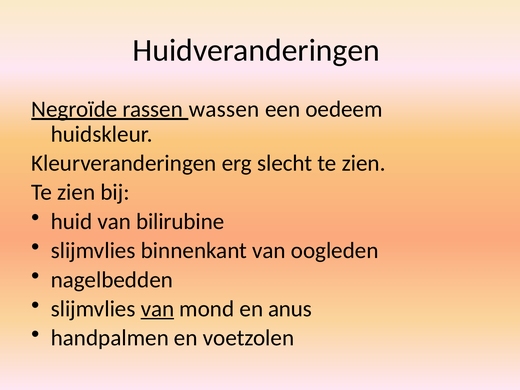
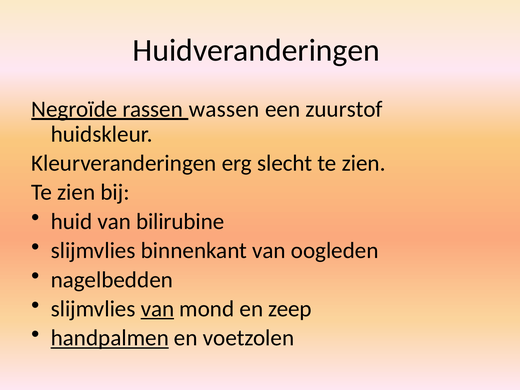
oedeem: oedeem -> zuurstof
anus: anus -> zeep
handpalmen underline: none -> present
